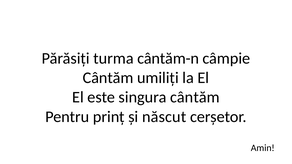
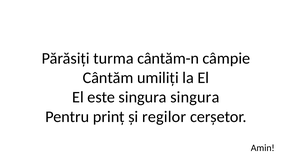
singura cântăm: cântăm -> singura
născut: născut -> regilor
